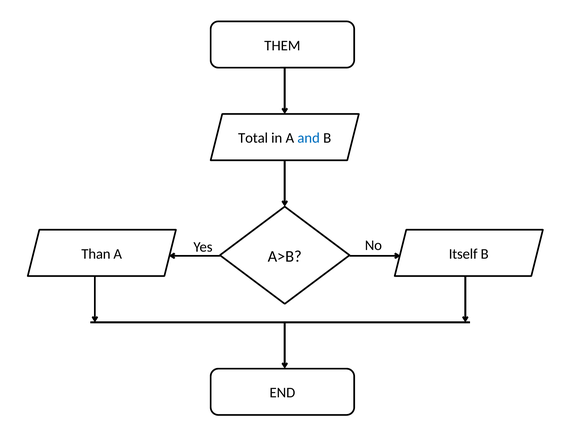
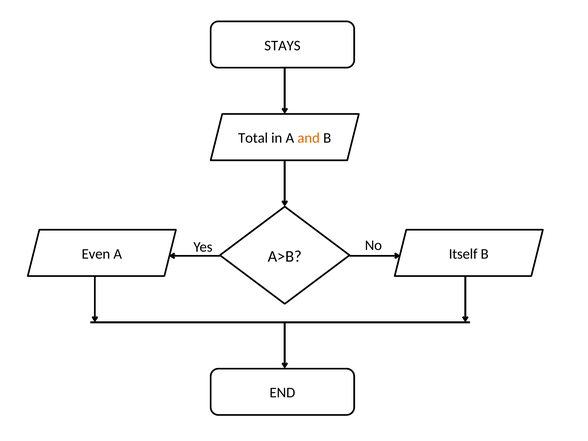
THEM: THEM -> STAYS
and colour: blue -> orange
Than: Than -> Even
